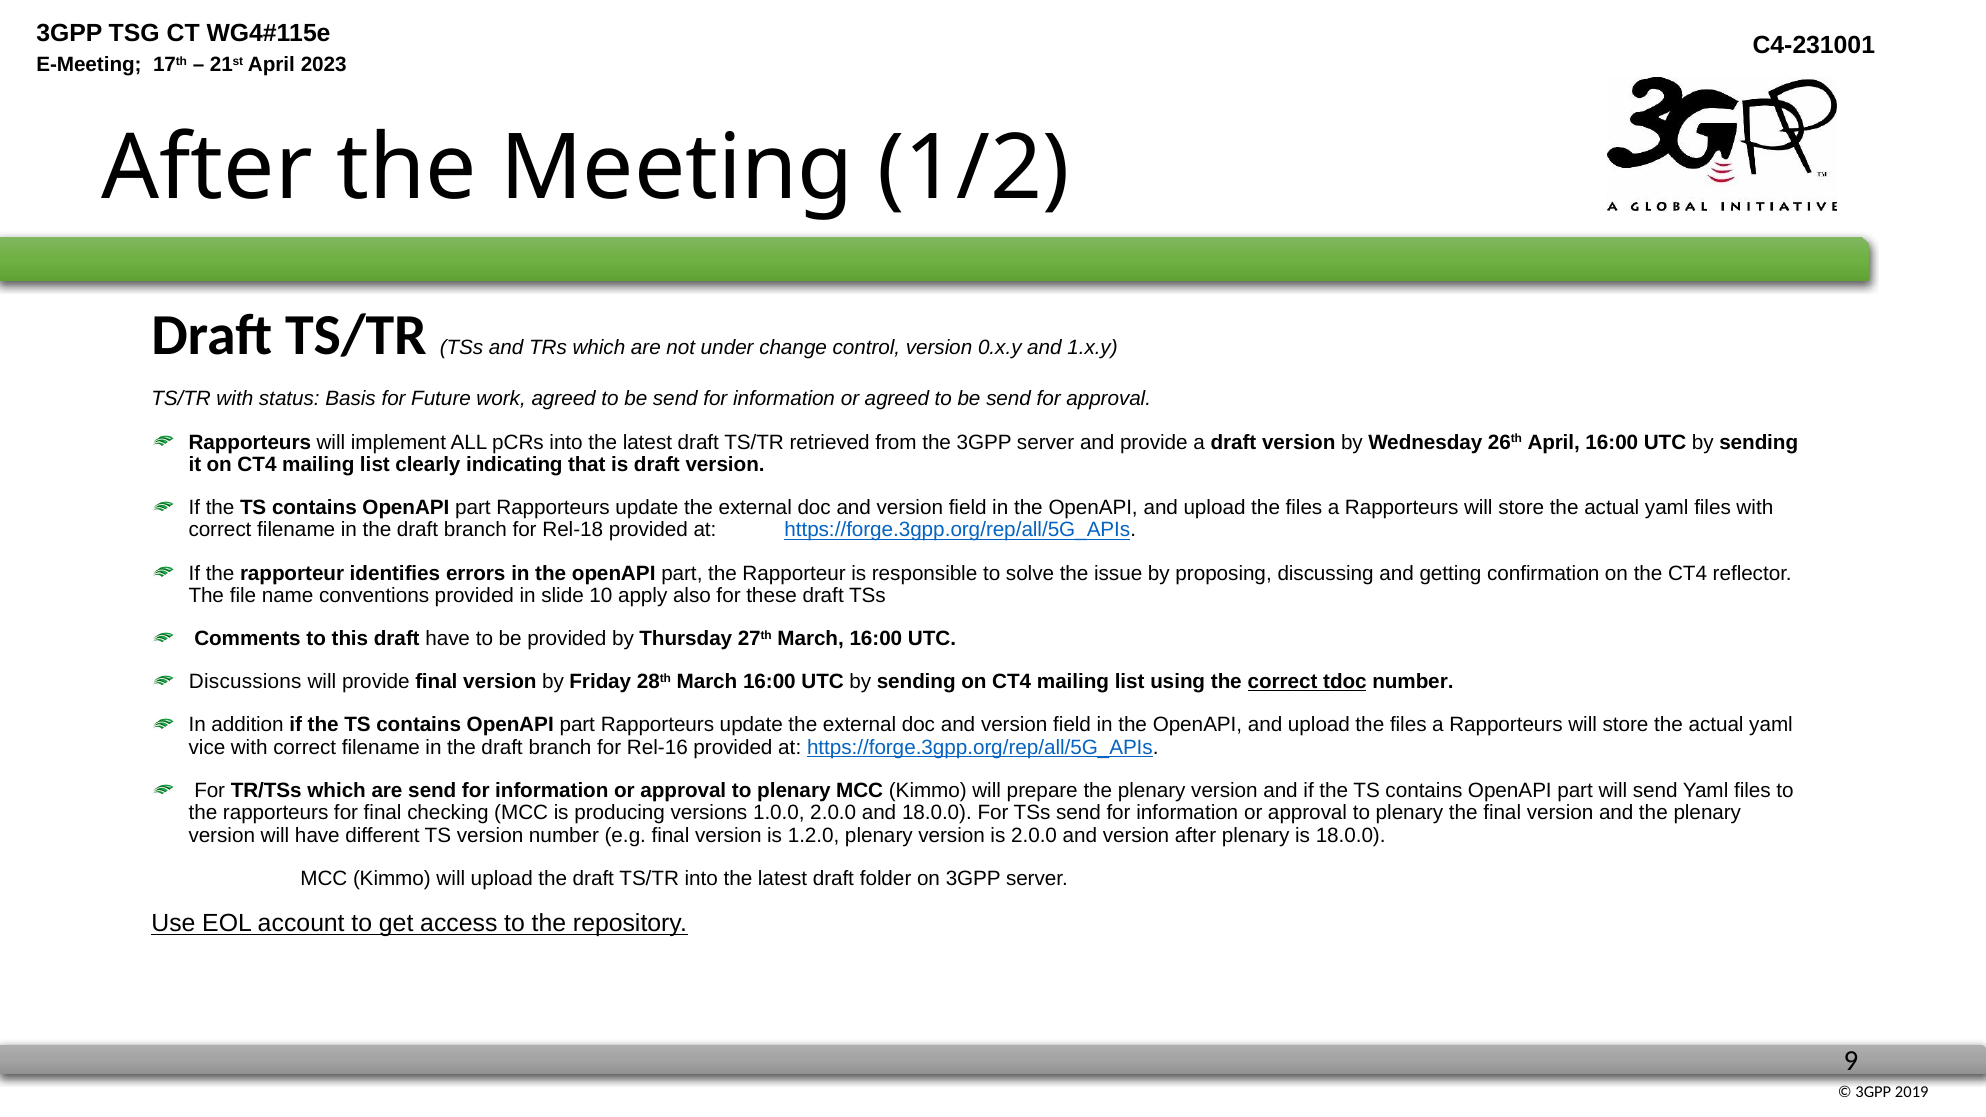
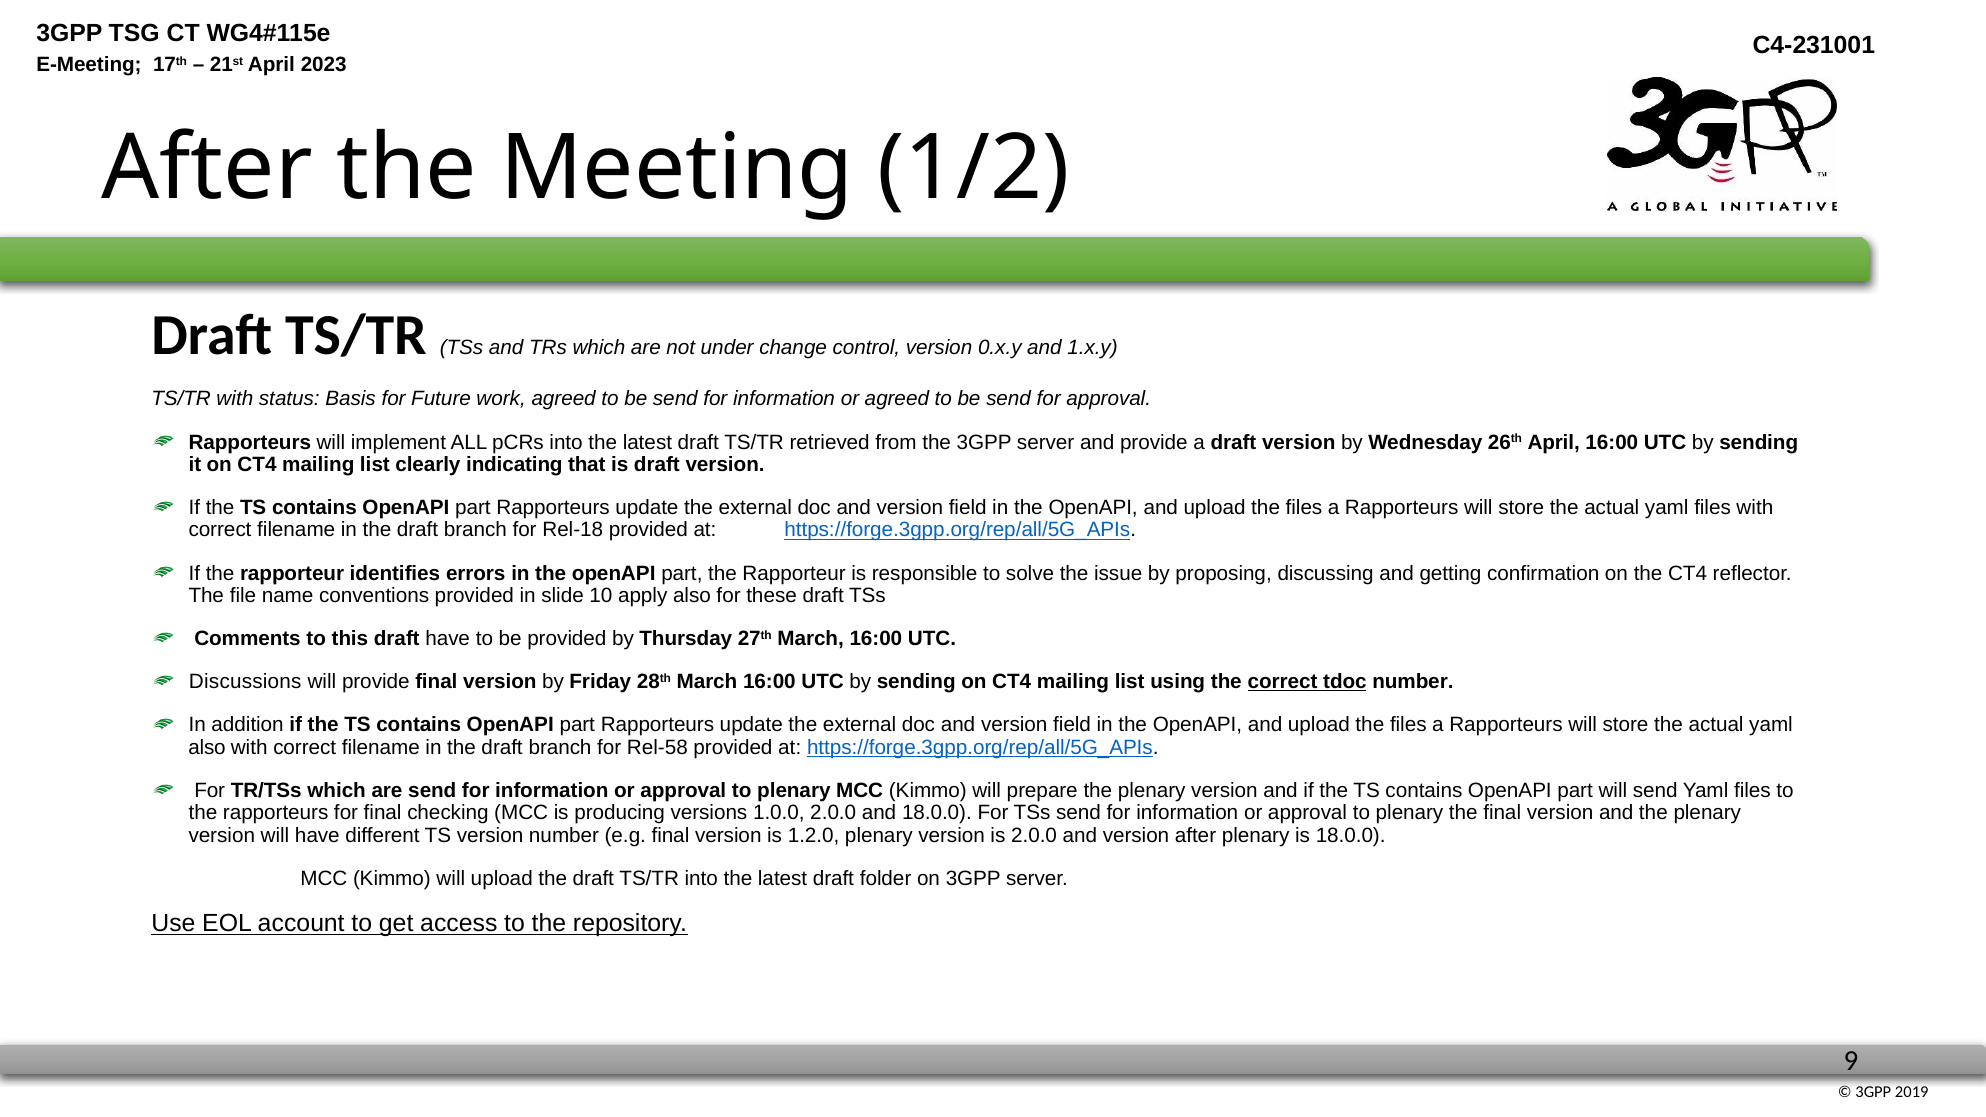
vice at (207, 747): vice -> also
Rel-16: Rel-16 -> Rel-58
